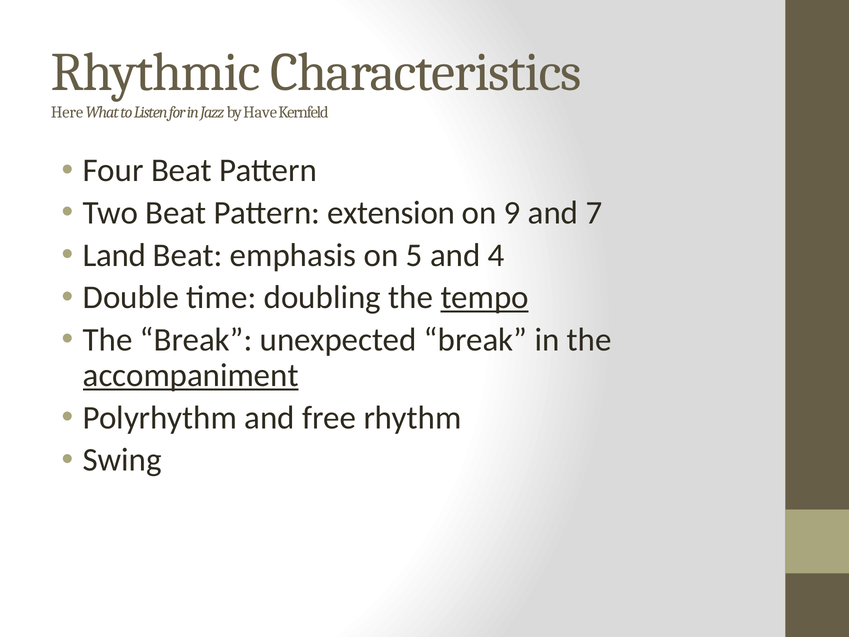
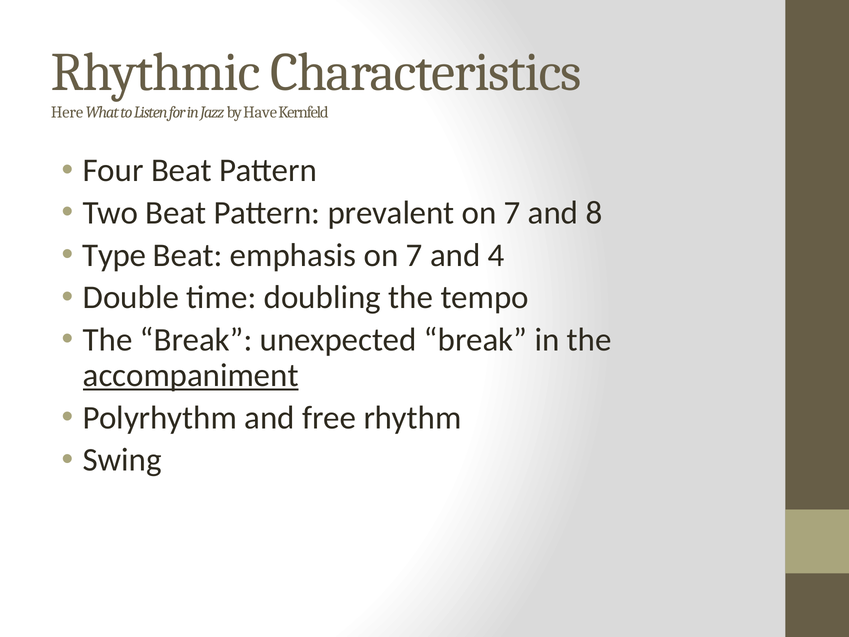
extension: extension -> prevalent
9 at (512, 213): 9 -> 7
7: 7 -> 8
Land: Land -> Type
emphasis on 5: 5 -> 7
tempo underline: present -> none
